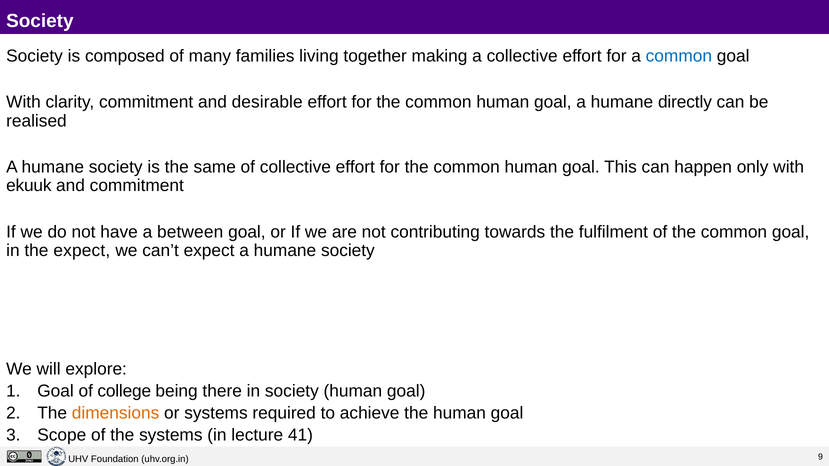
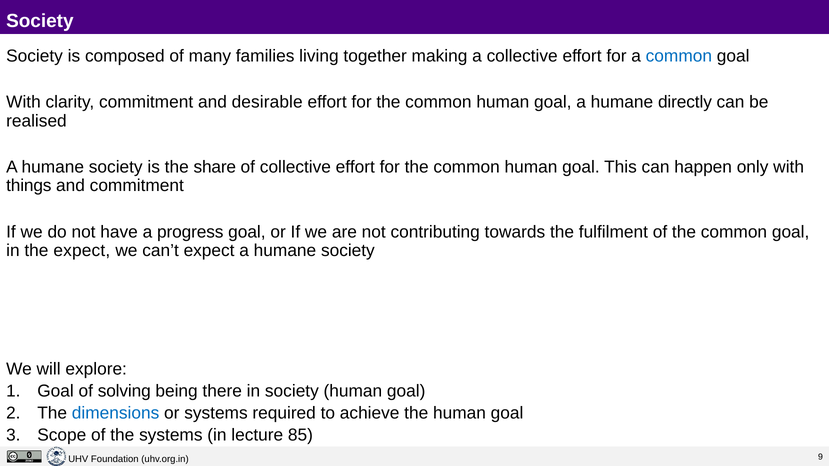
same: same -> share
ekuuk: ekuuk -> things
between: between -> progress
college: college -> solving
dimensions colour: orange -> blue
41: 41 -> 85
